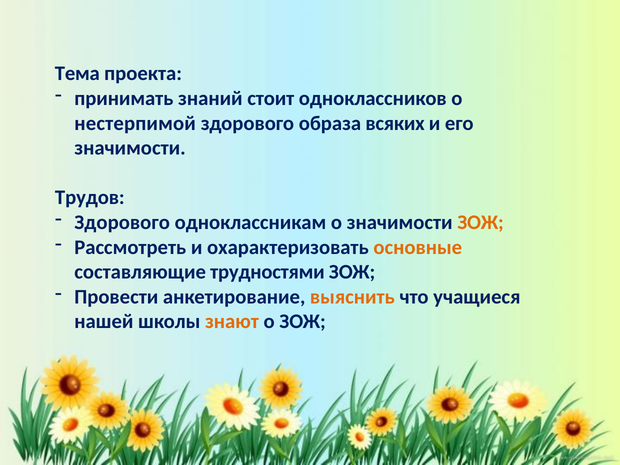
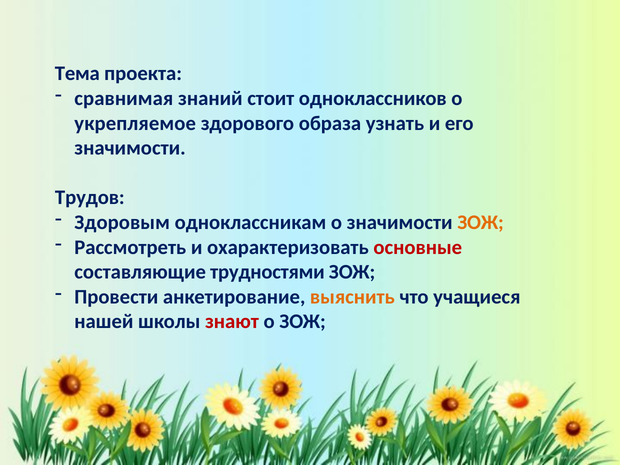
принимать: принимать -> сравнимая
нестерпимой: нестерпимой -> укрепляемое
всяких: всяких -> узнать
Здорового at (122, 222): Здорового -> Здоровым
основные colour: orange -> red
знают colour: orange -> red
